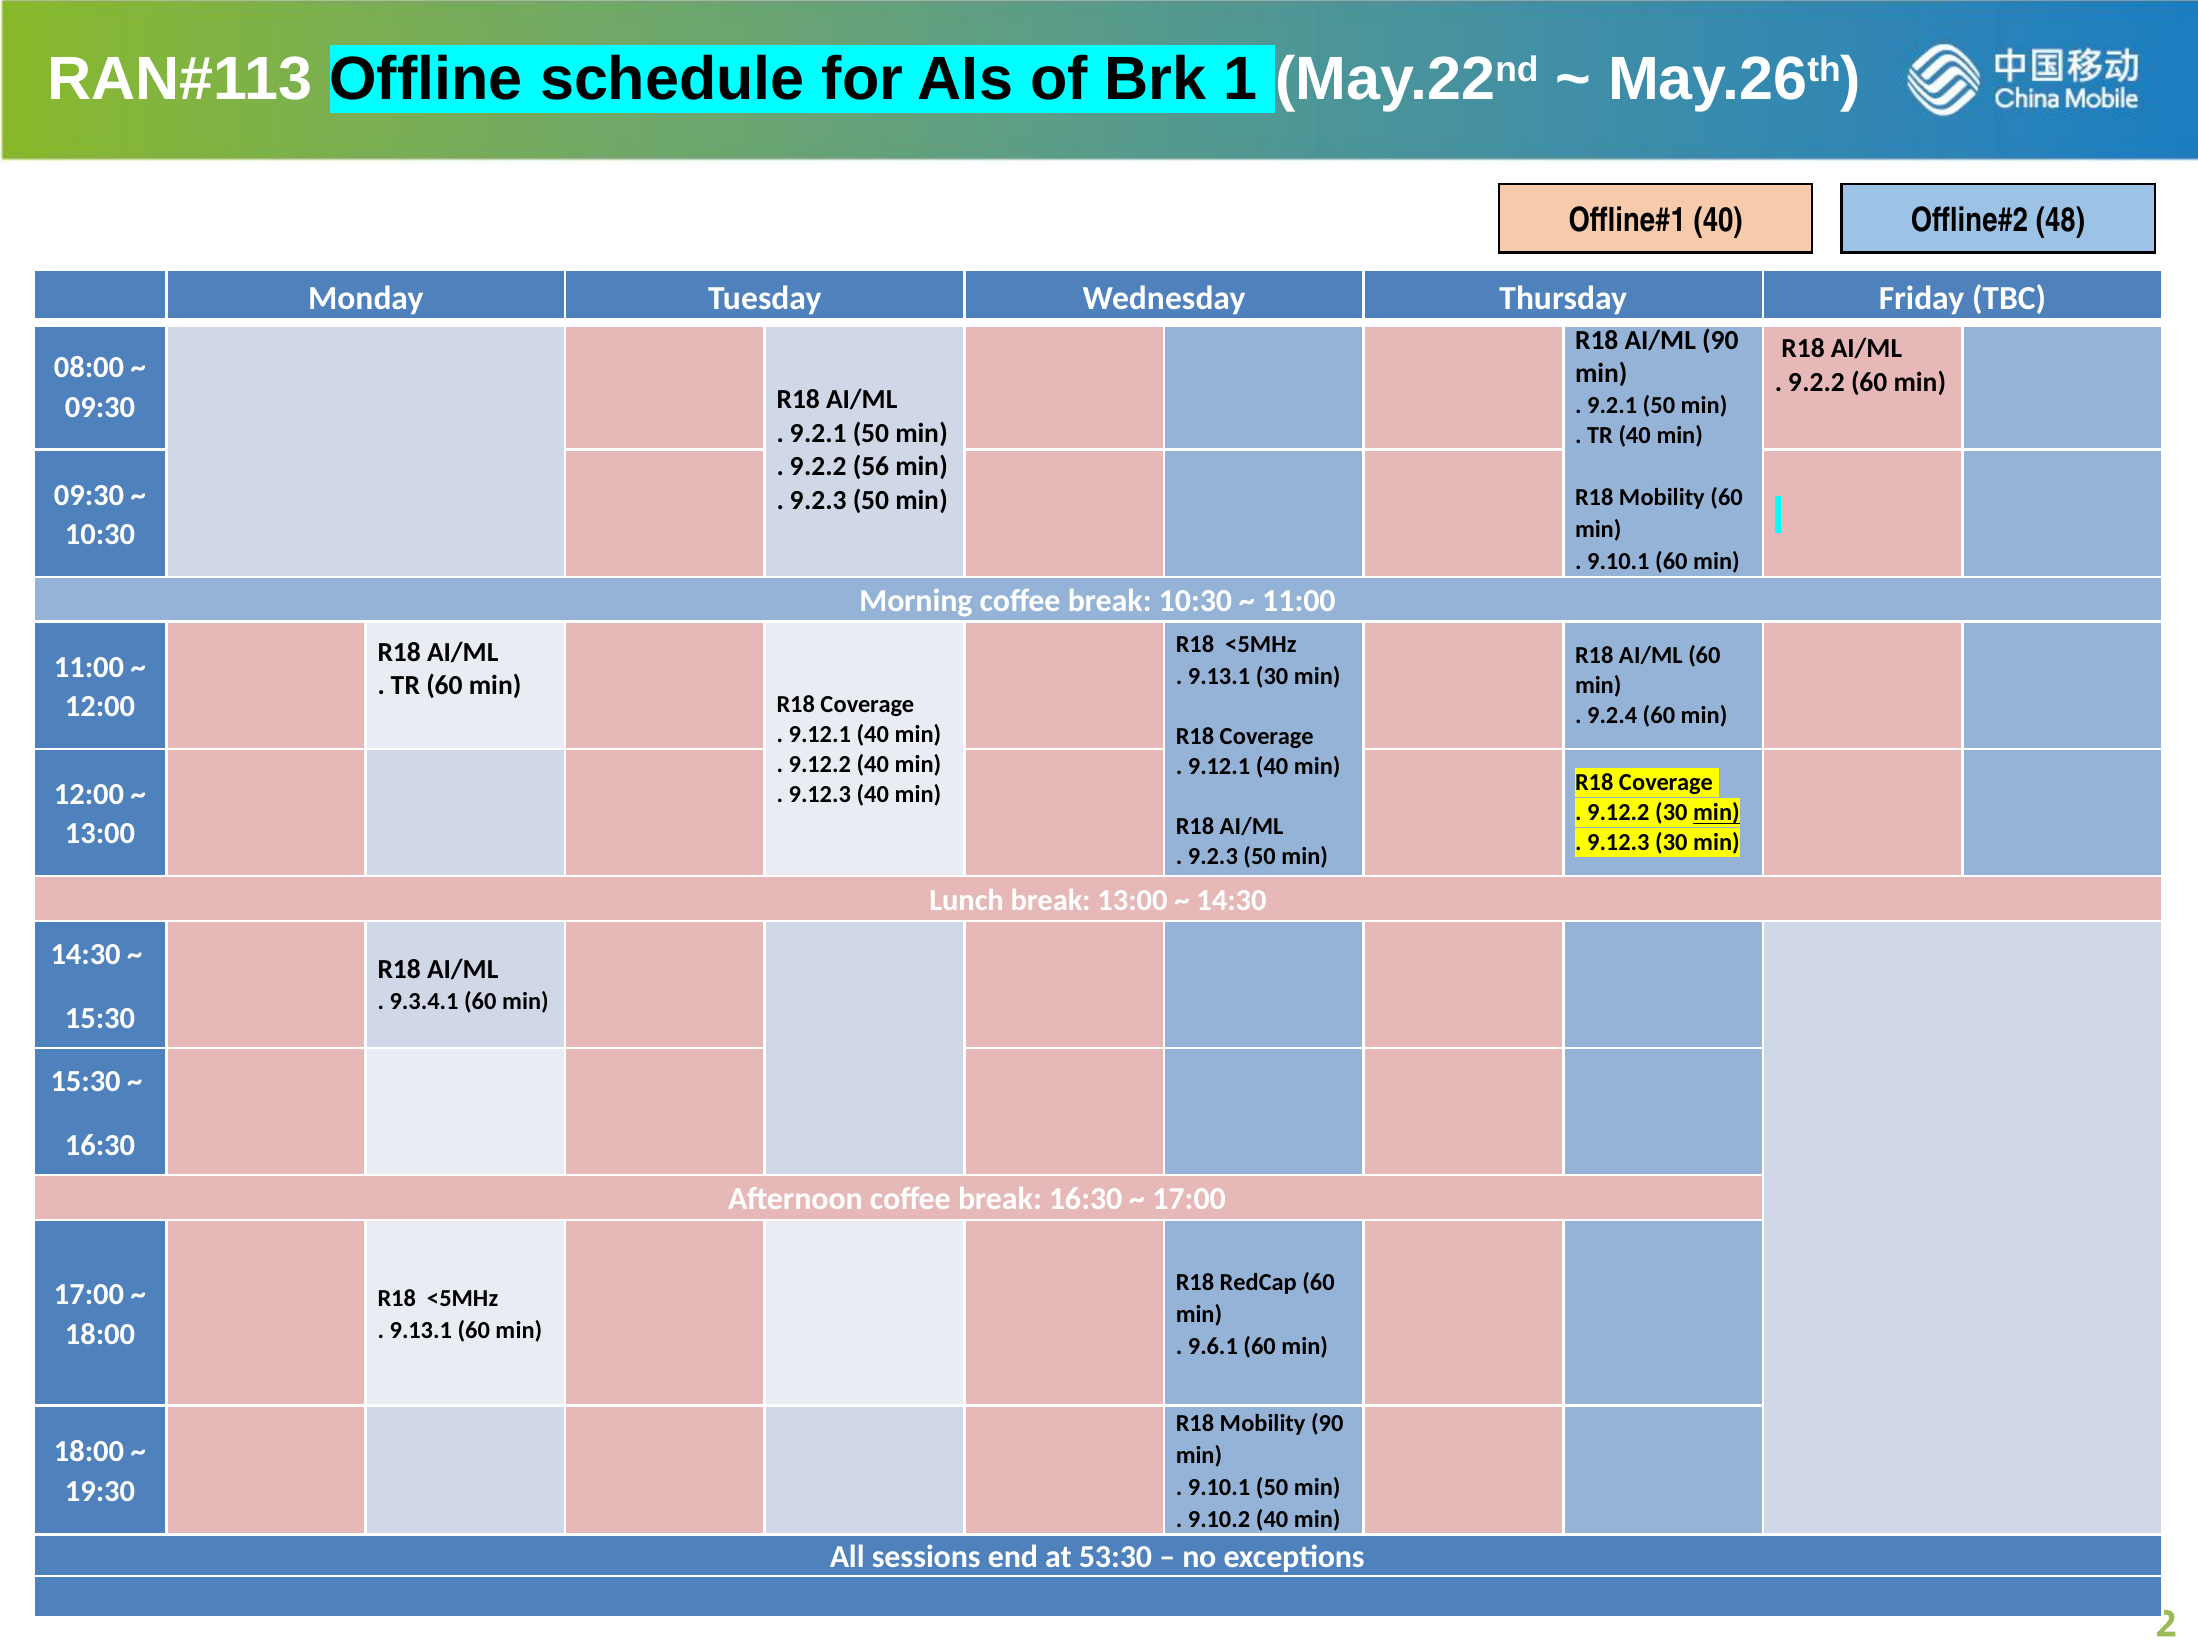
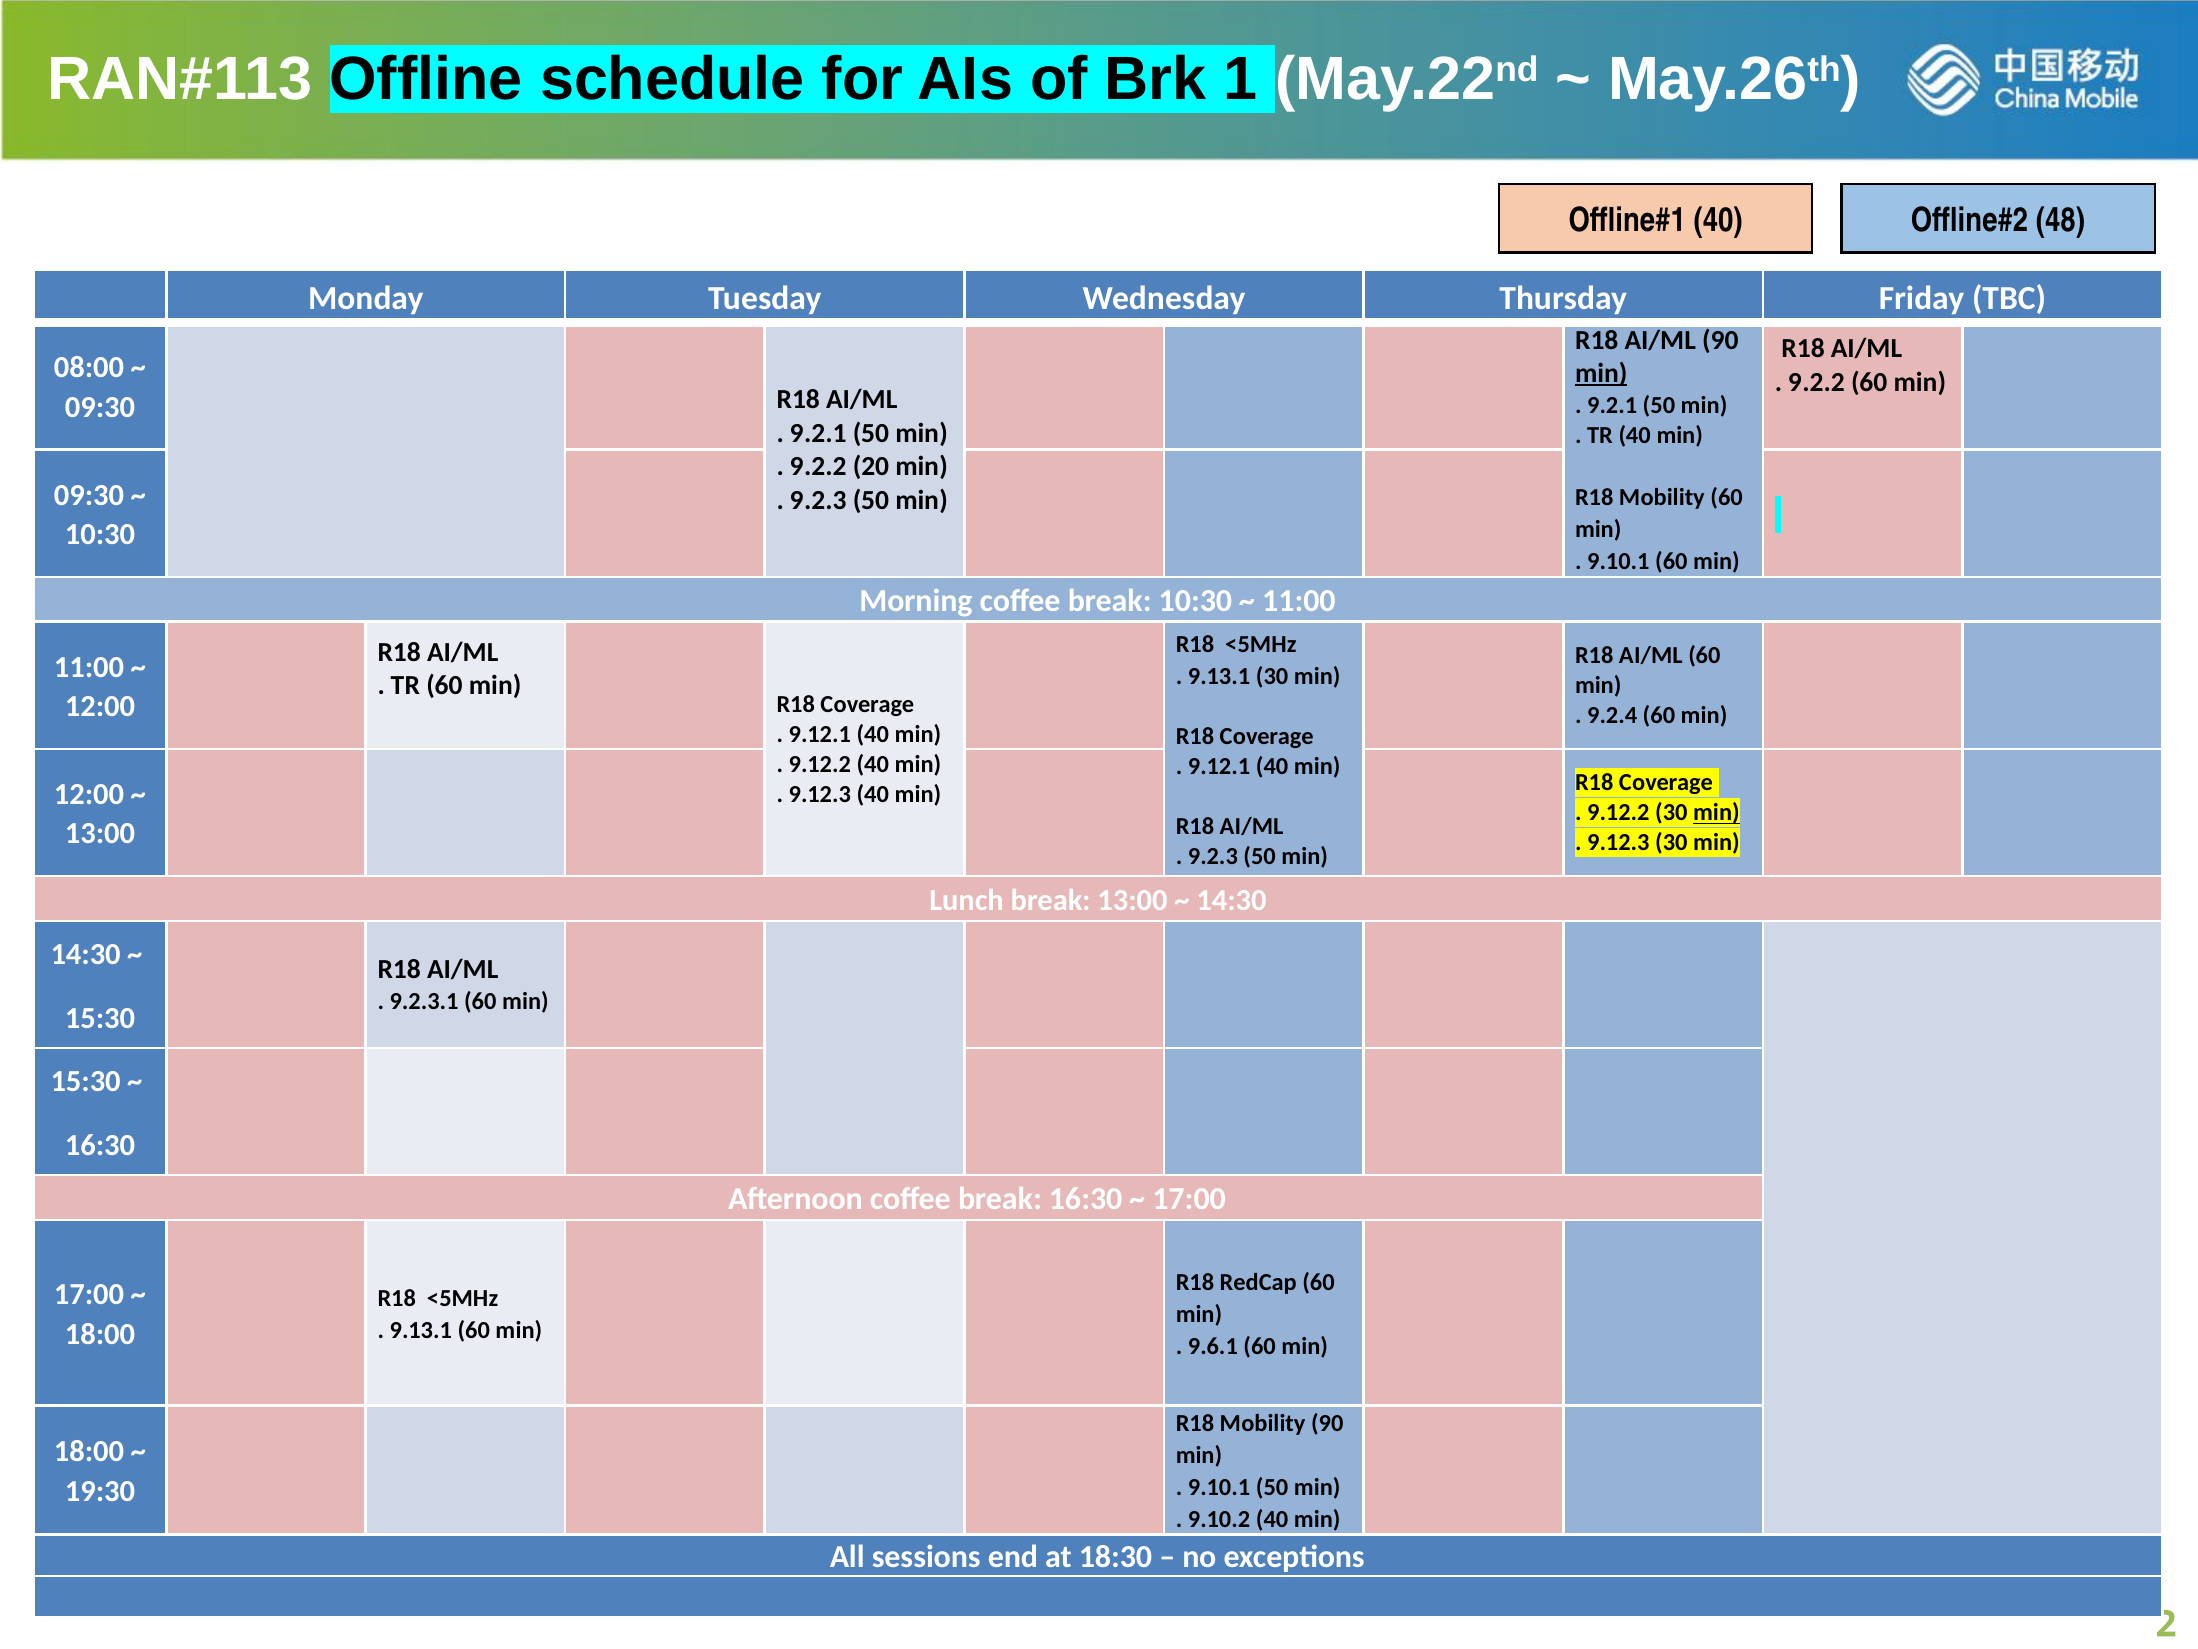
min at (1601, 373) underline: none -> present
56: 56 -> 20
9.3.4.1: 9.3.4.1 -> 9.2.3.1
53:30: 53:30 -> 18:30
